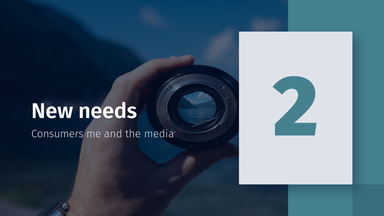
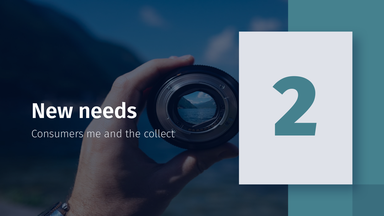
media: media -> collect
